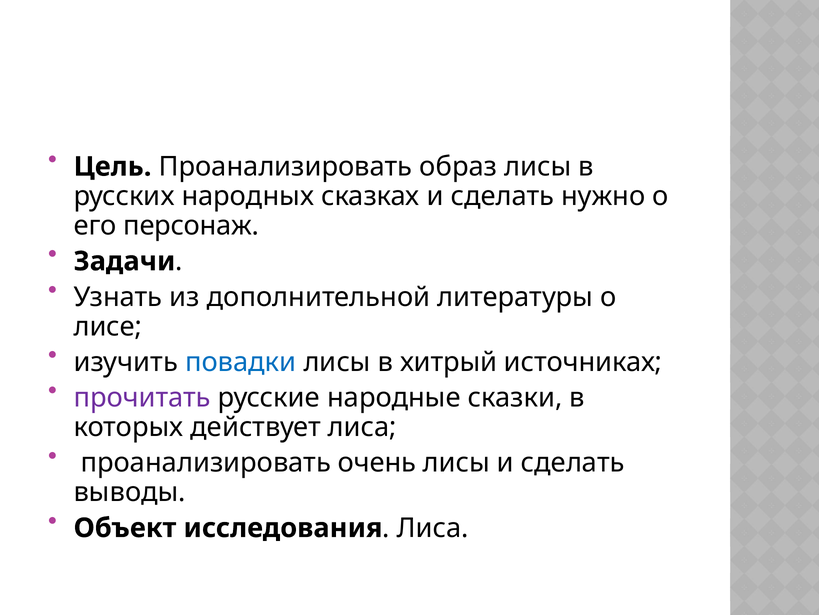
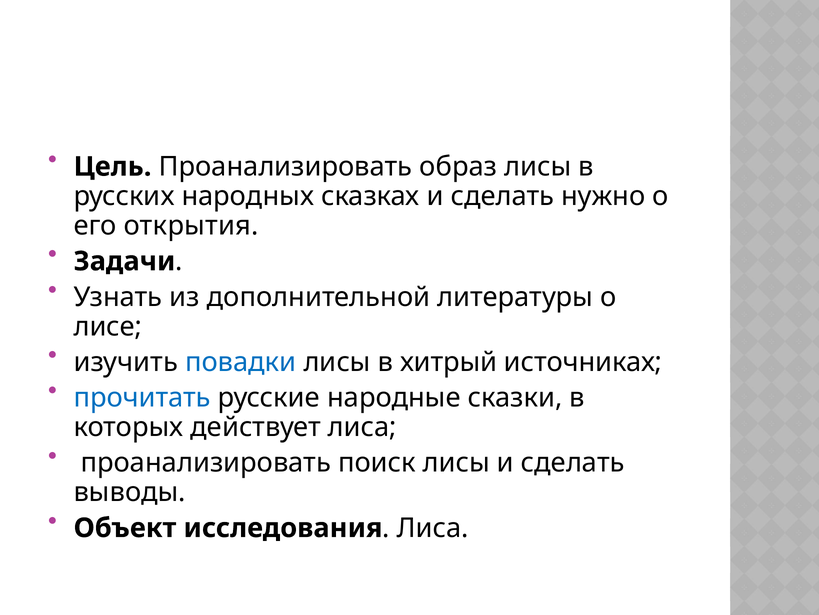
персонаж: персонаж -> открытия
прочитать colour: purple -> blue
очень: очень -> поиск
